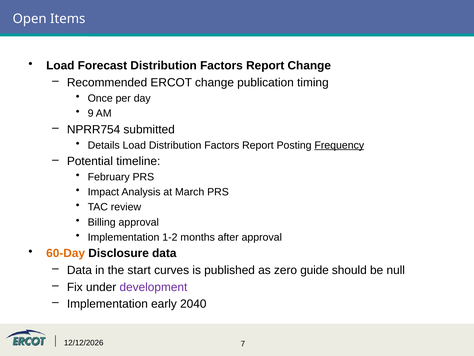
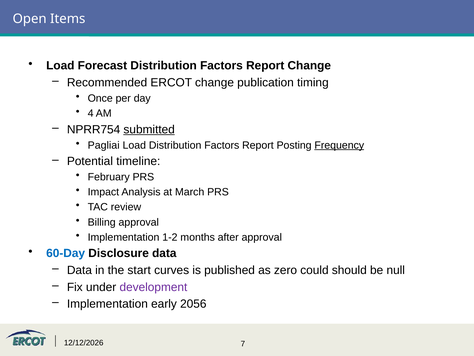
9: 9 -> 4
submitted underline: none -> present
Details: Details -> Pagliai
60-Day colour: orange -> blue
guide: guide -> could
2040: 2040 -> 2056
